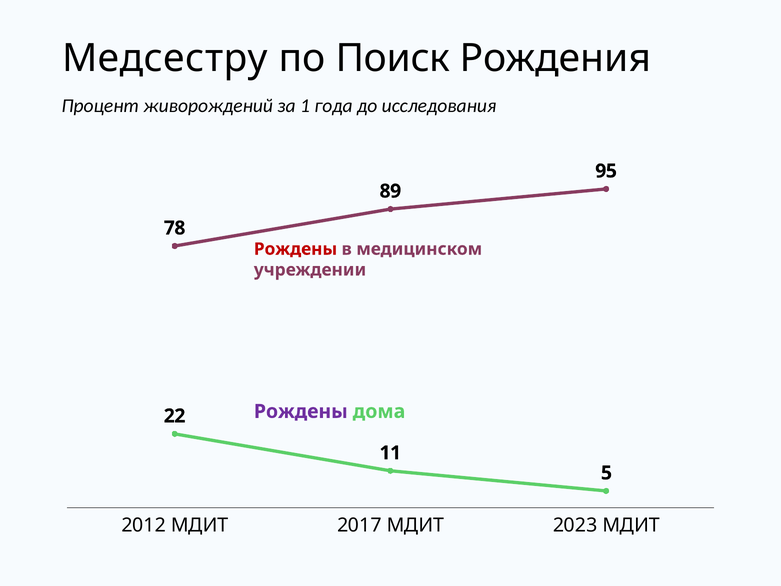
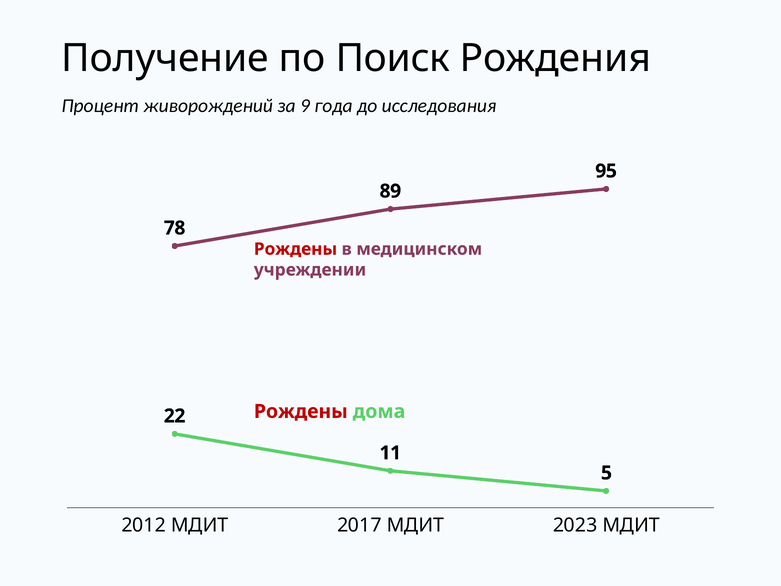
Медсестру: Медсестру -> Получение
1: 1 -> 9
Рождены at (301, 411) colour: purple -> red
